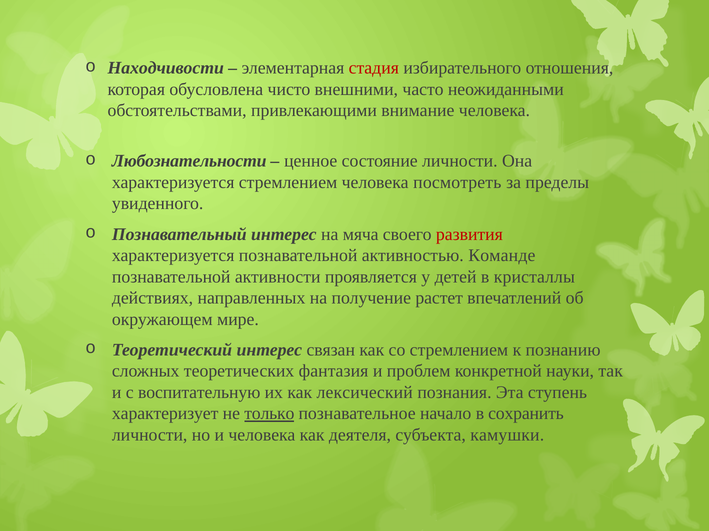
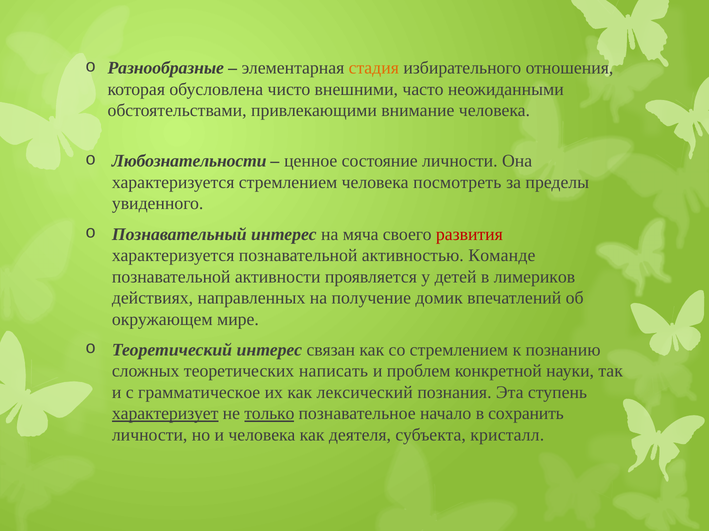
Находчивости: Находчивости -> Разнообразные
стадия colour: red -> orange
кристаллы: кристаллы -> лимериков
растет: растет -> домик
фантазия: фантазия -> написать
воспитательную: воспитательную -> грамматическое
характеризует underline: none -> present
камушки: камушки -> кристалл
